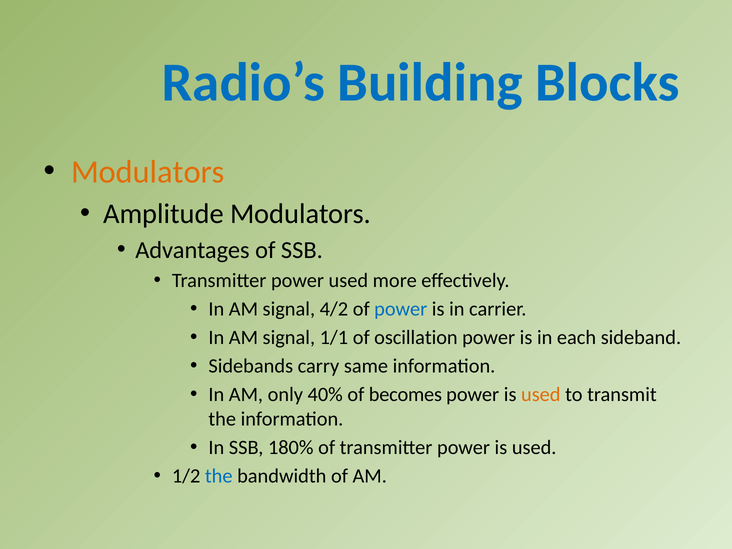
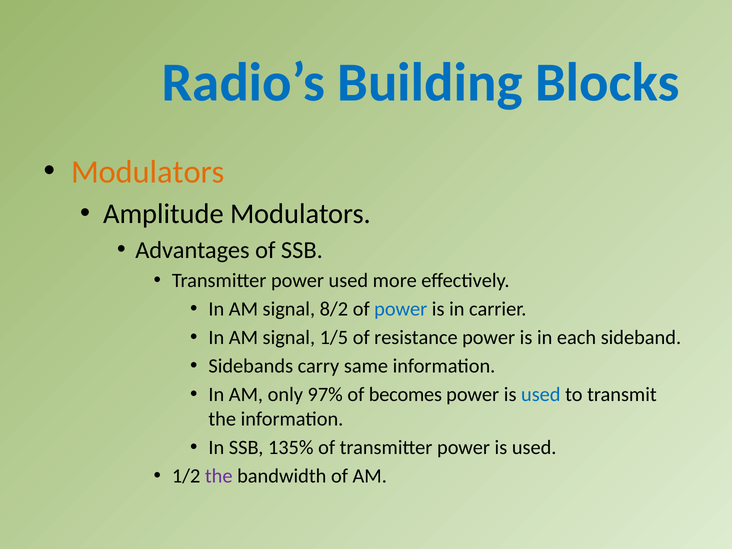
4/2: 4/2 -> 8/2
1/1: 1/1 -> 1/5
oscillation: oscillation -> resistance
40%: 40% -> 97%
used at (541, 395) colour: orange -> blue
180%: 180% -> 135%
the at (219, 476) colour: blue -> purple
